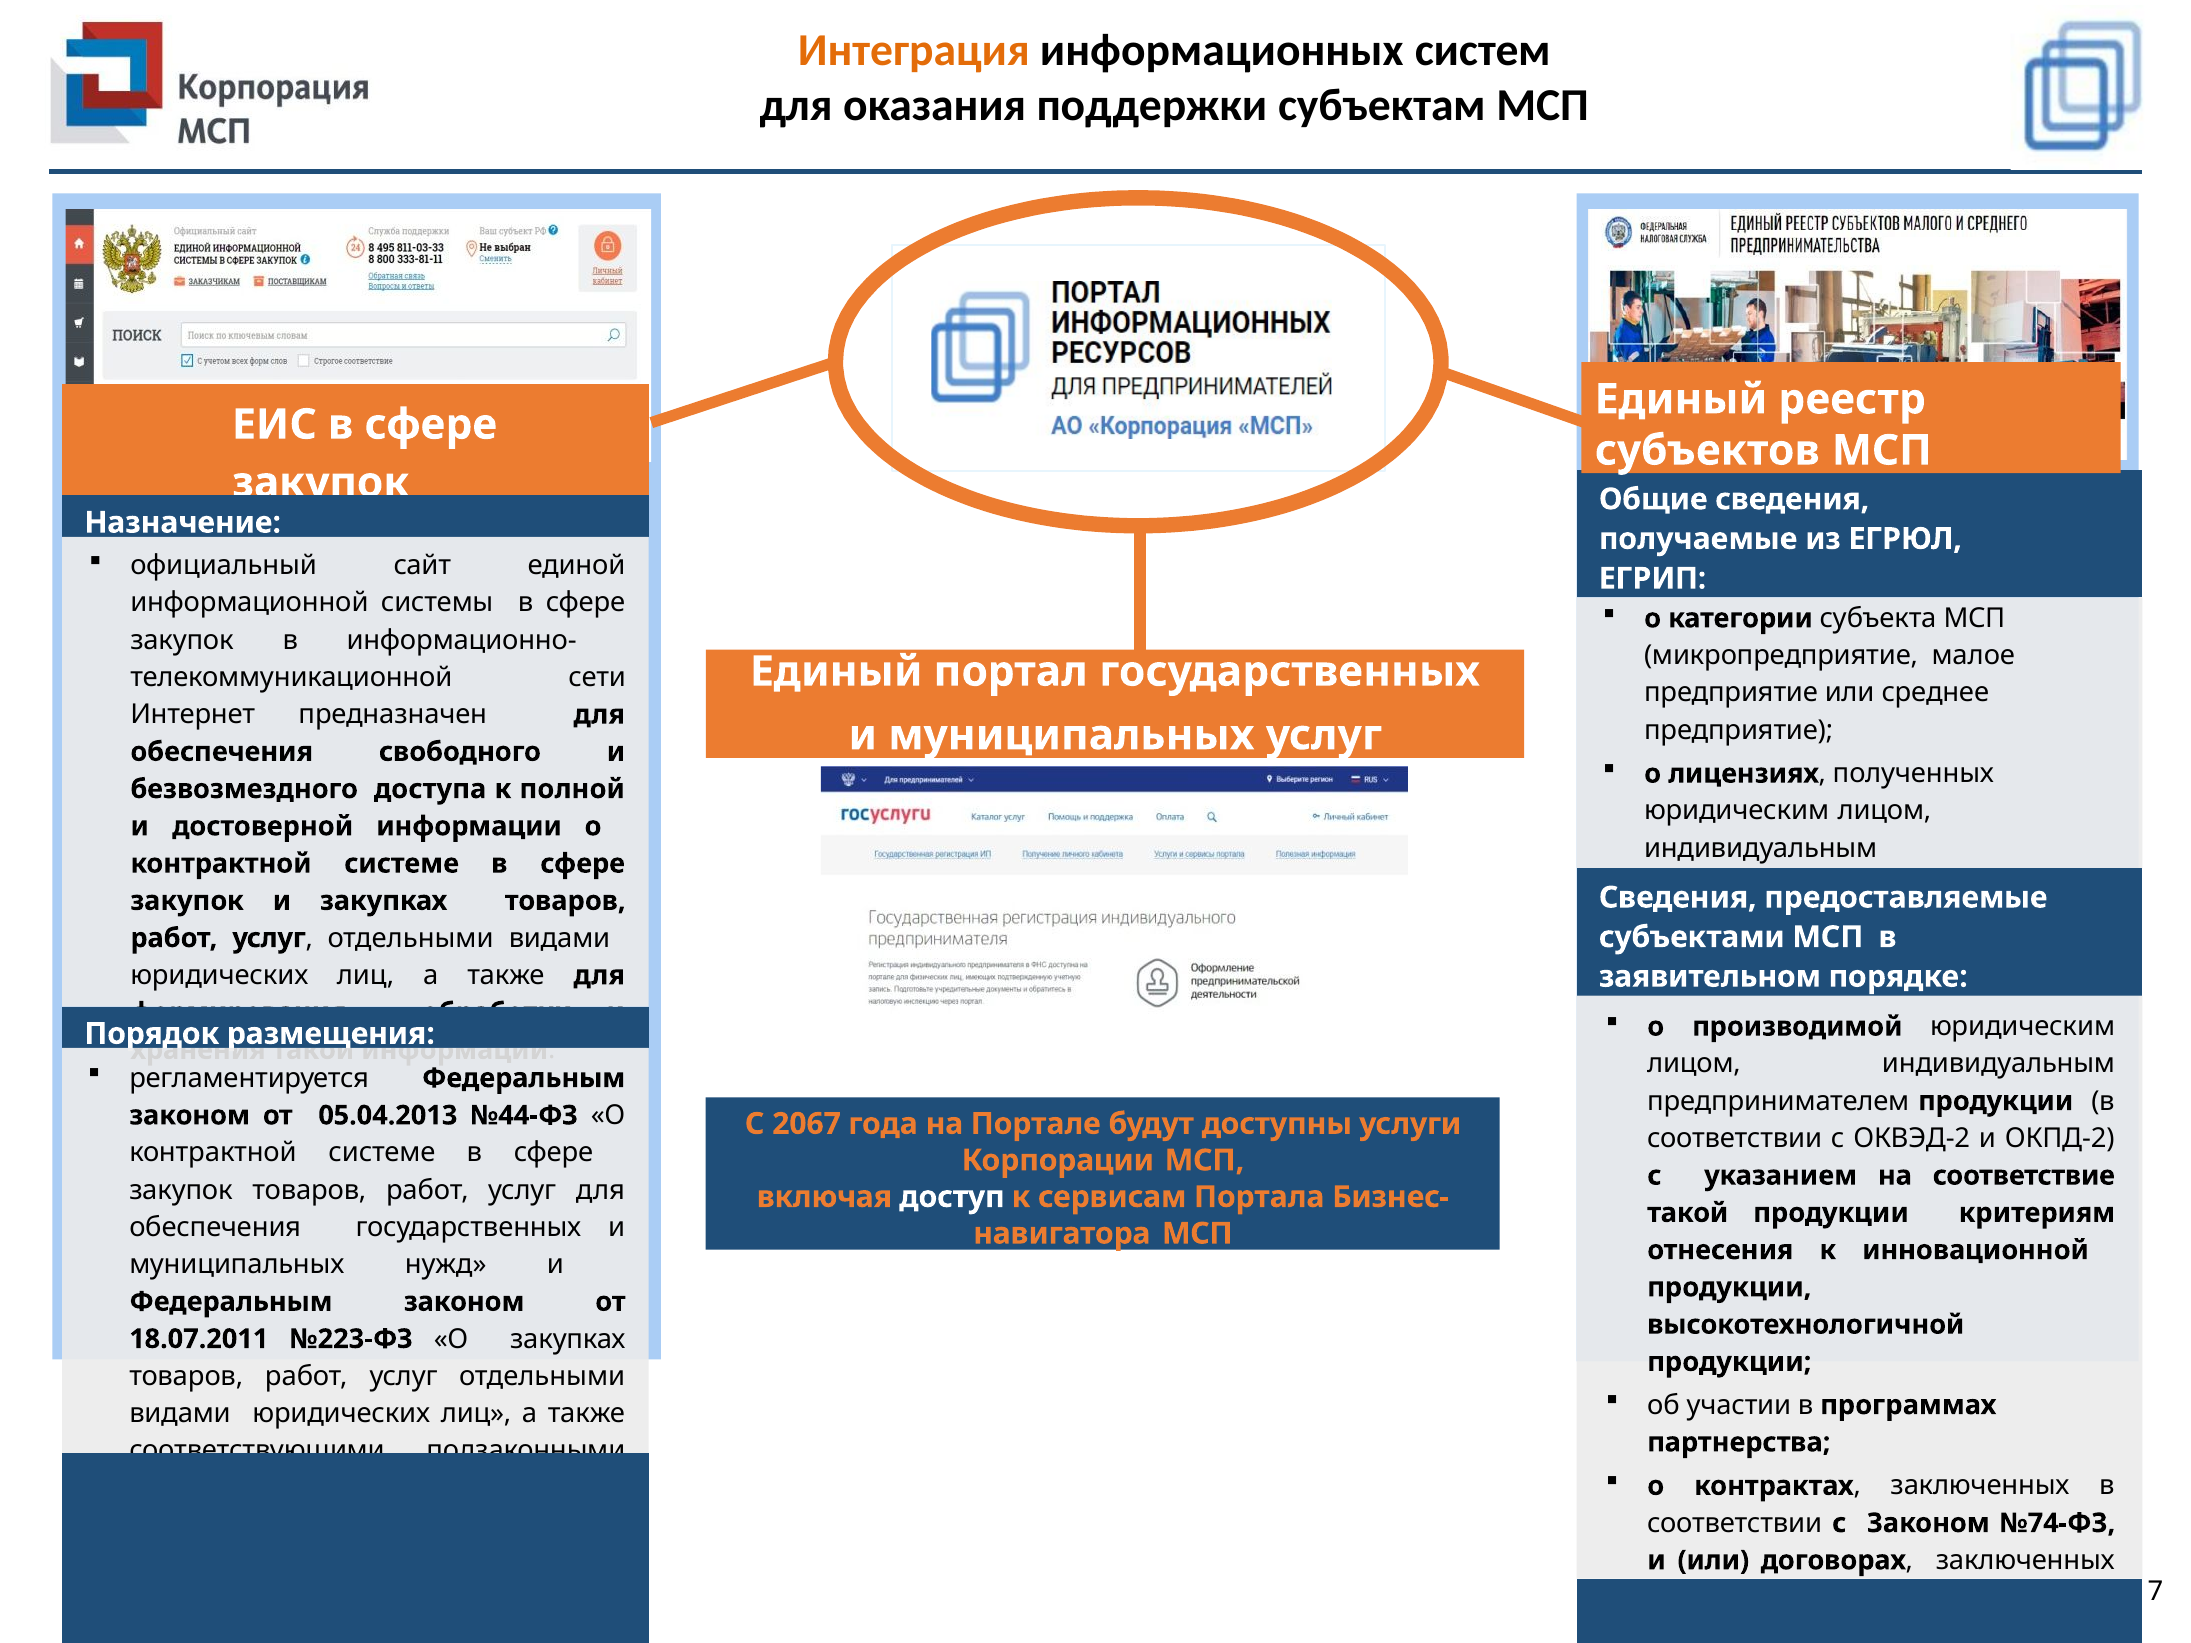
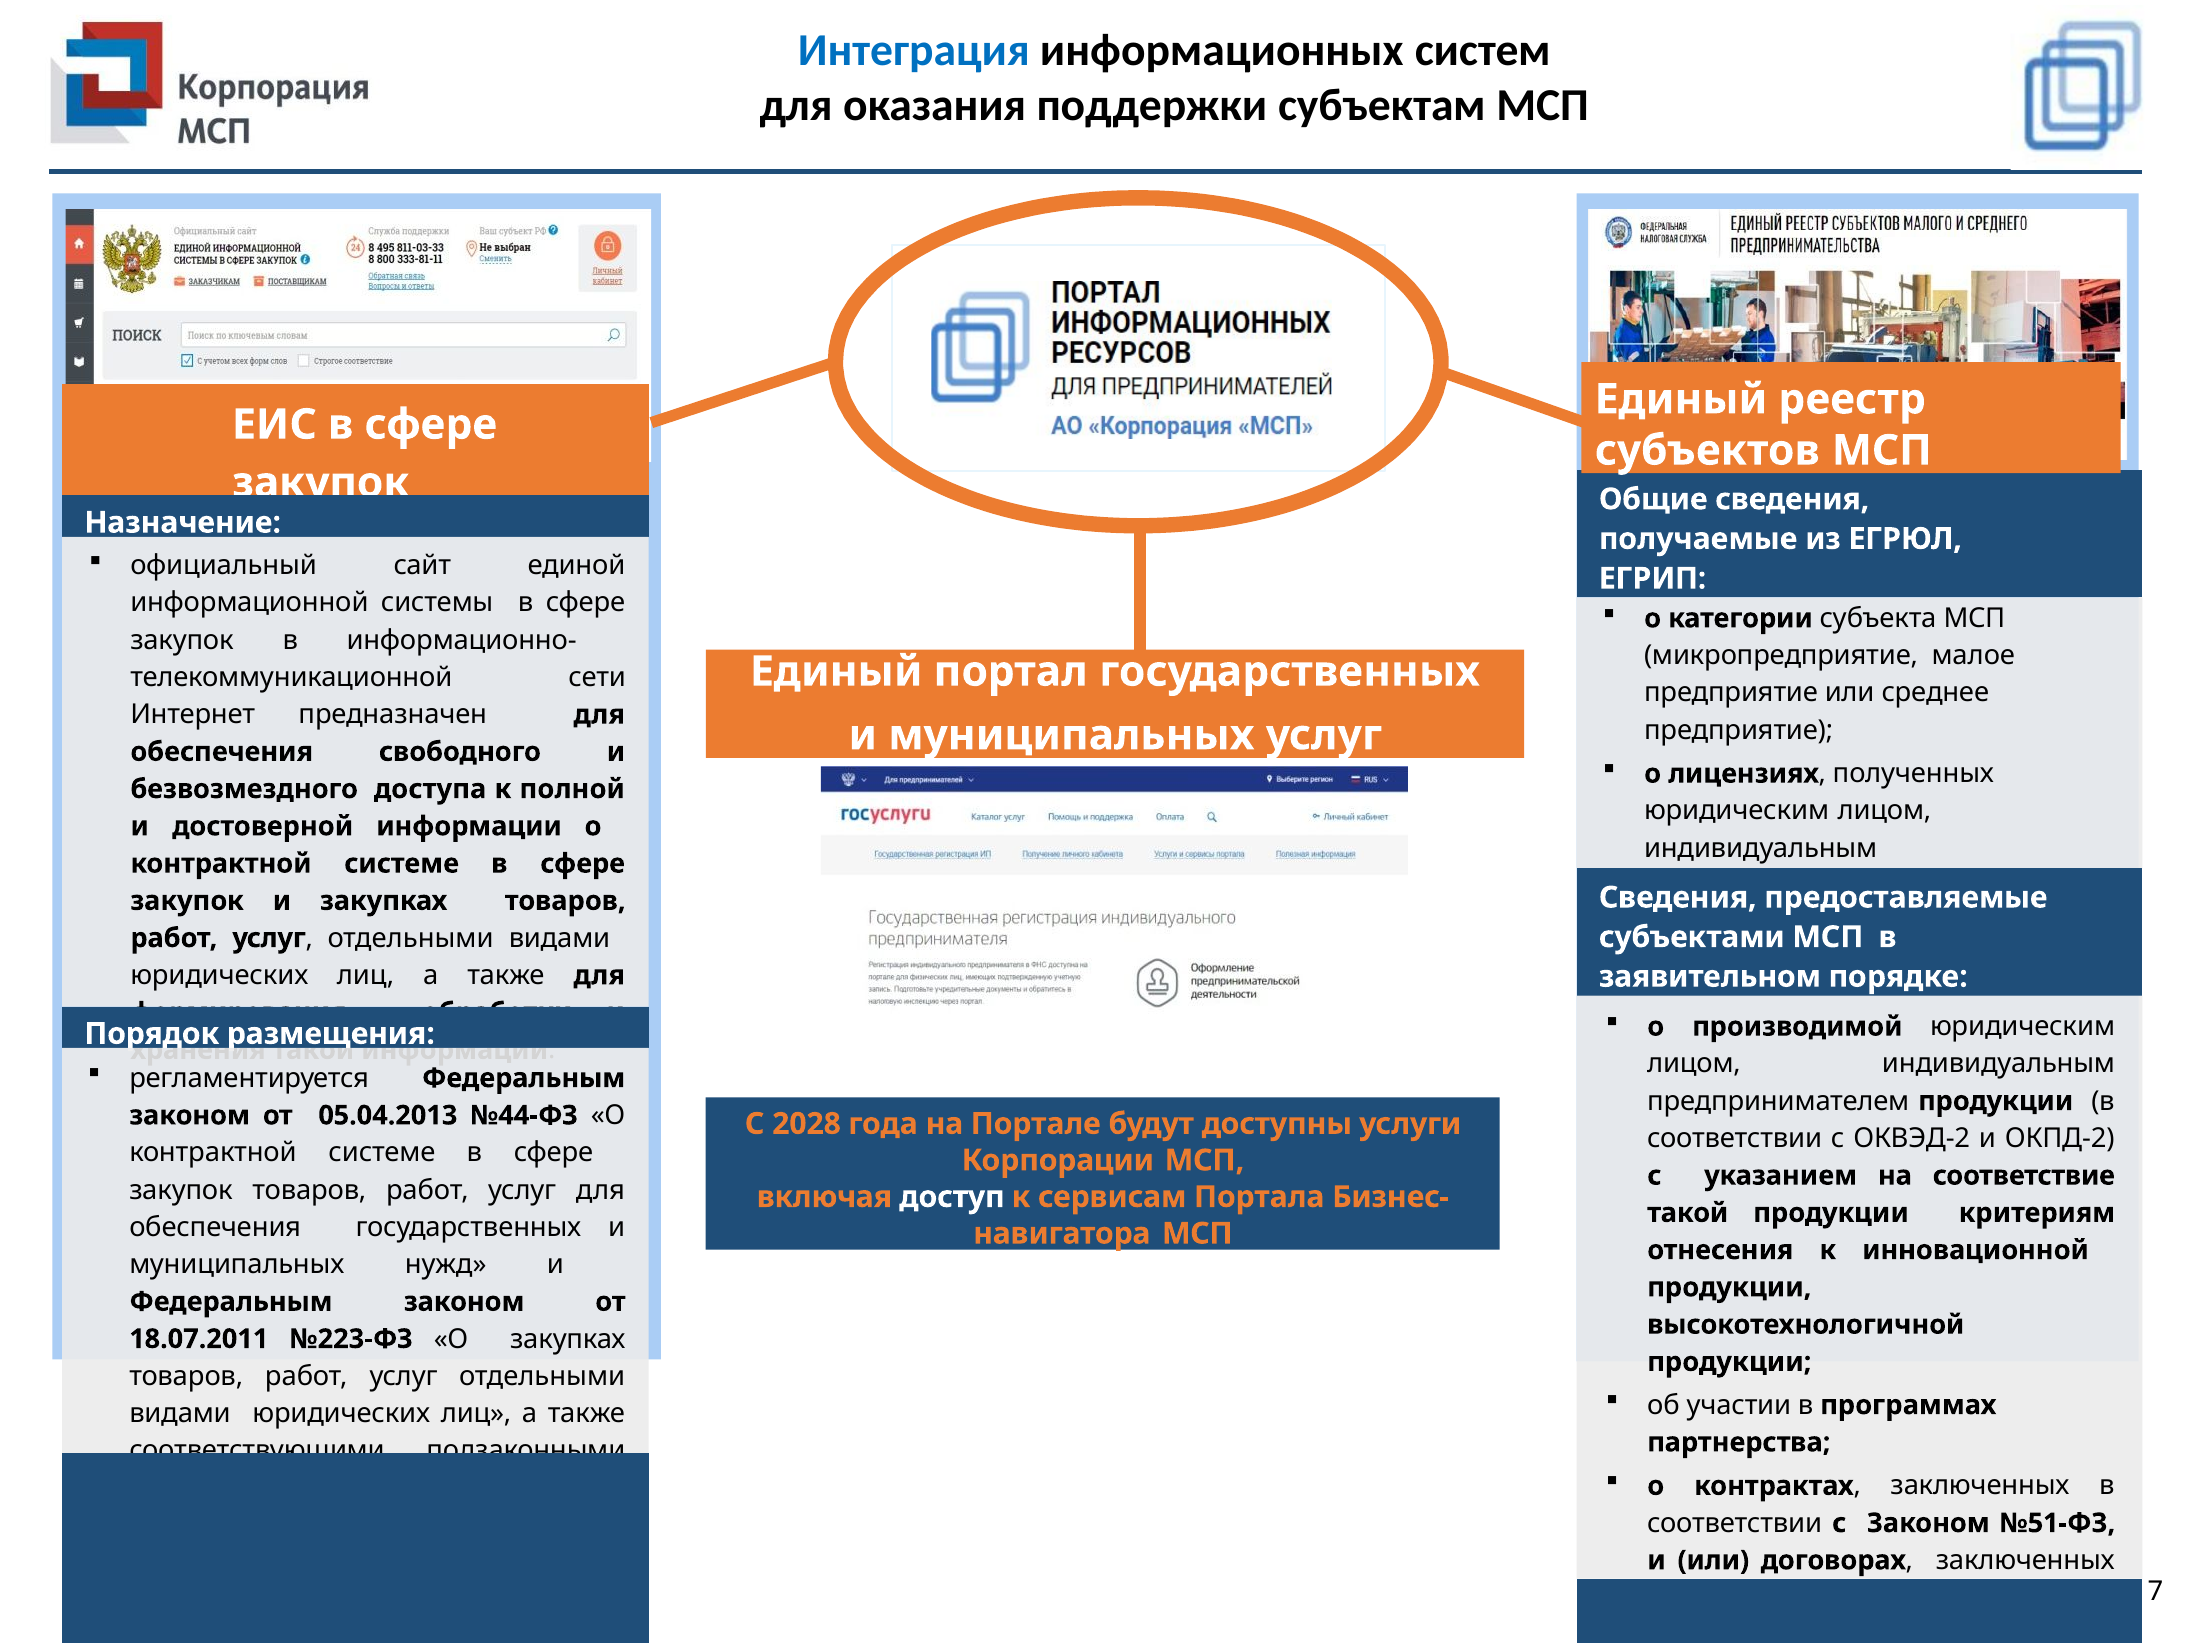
Интеграция colour: orange -> blue
2067: 2067 -> 2028
№74-ФЗ: №74-ФЗ -> №51-ФЗ
